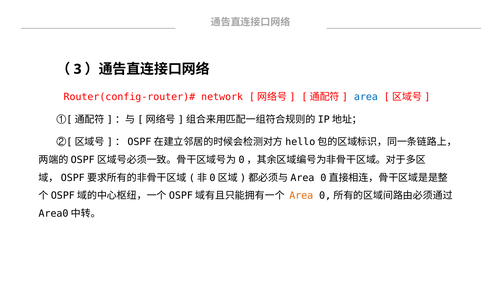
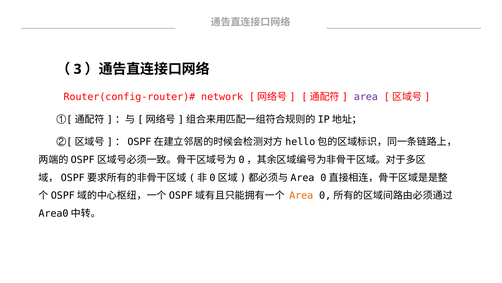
area at (366, 97) colour: blue -> purple
